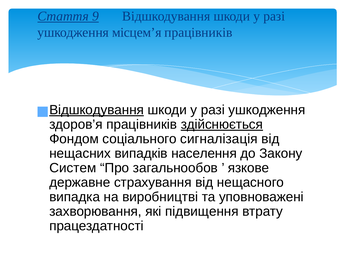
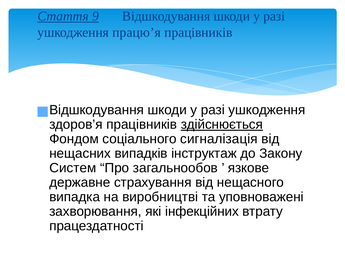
місцем’я: місцем’я -> працю’я
Відшкодування at (97, 110) underline: present -> none
населення: населення -> інструктаж
підвищення: підвищення -> інфекційних
